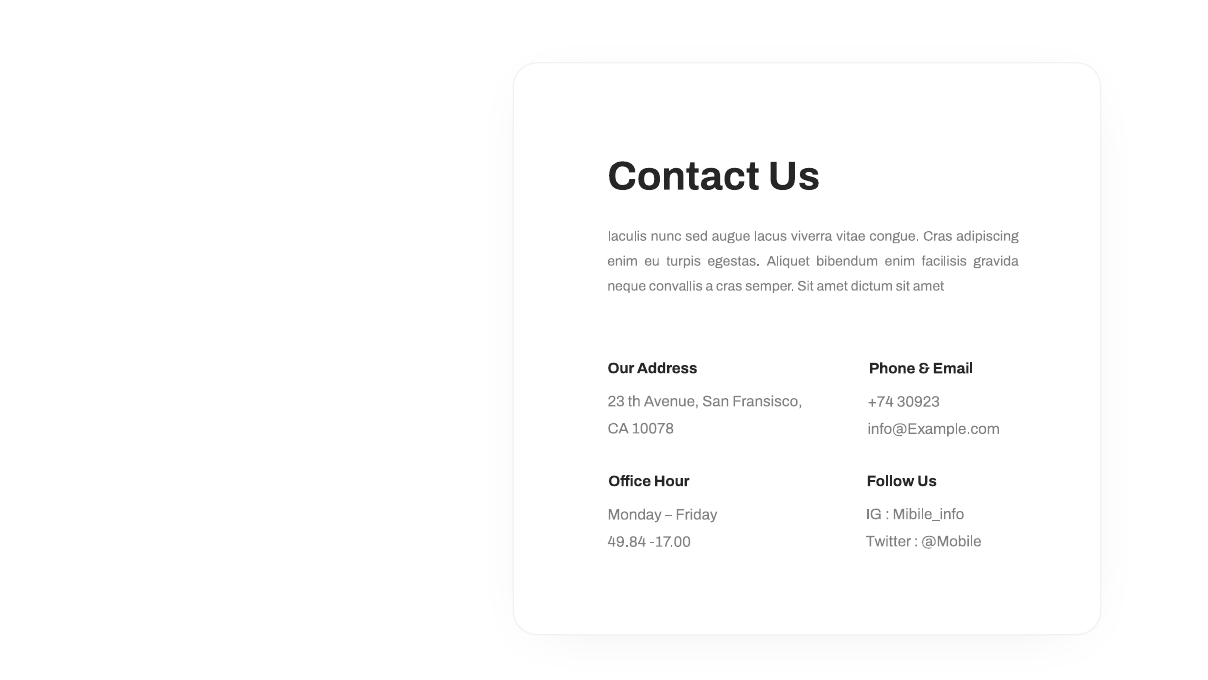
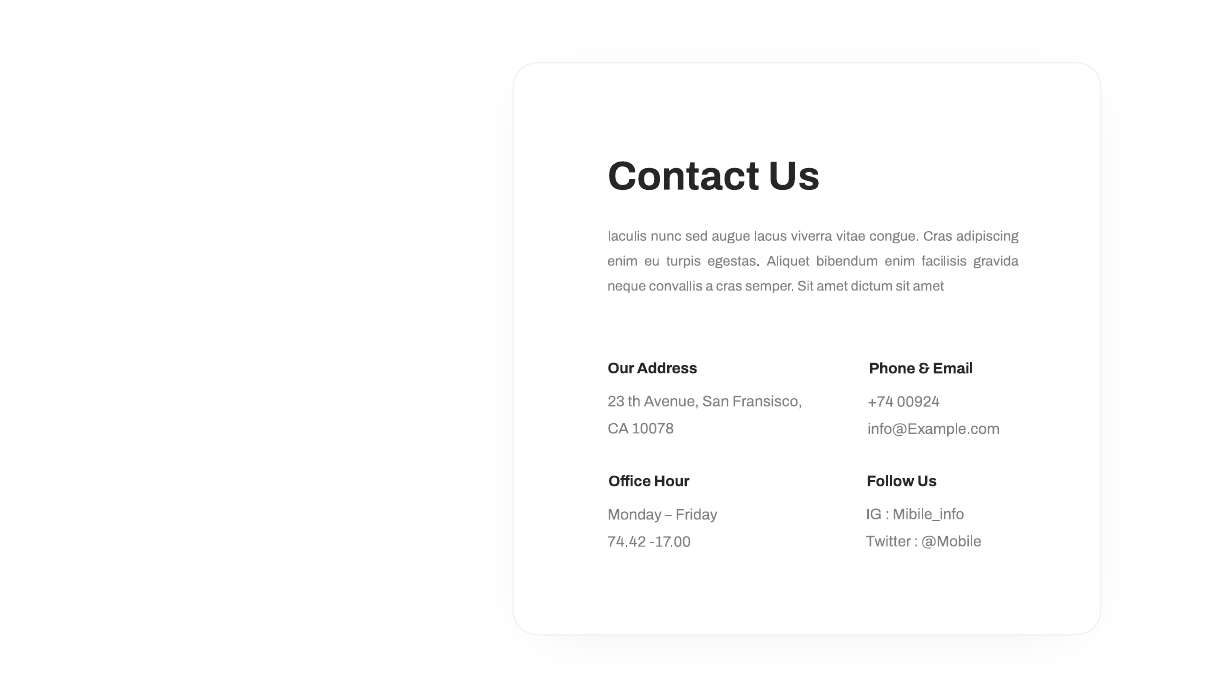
30923: 30923 -> 00924
49.84: 49.84 -> 74.42
